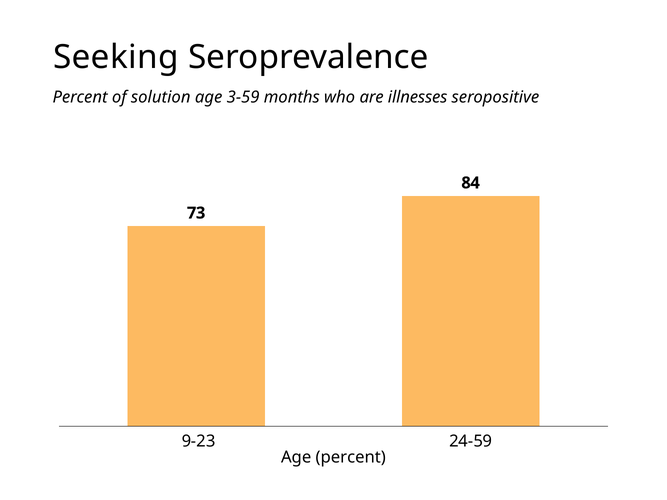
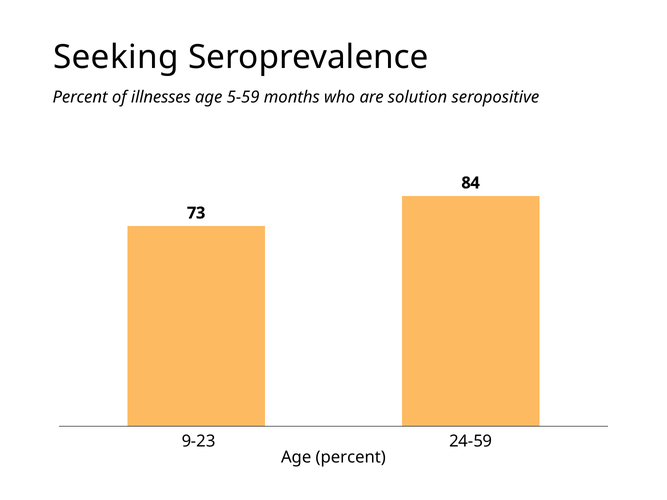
solution: solution -> illnesses
3-59: 3-59 -> 5-59
illnesses: illnesses -> solution
